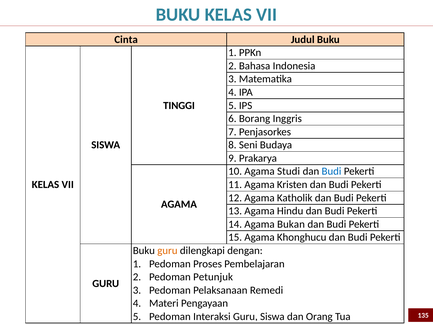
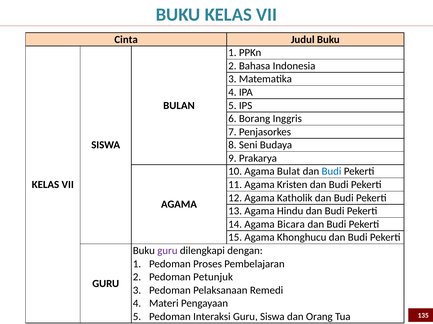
TINGGI: TINGGI -> BULAN
Studi: Studi -> Bulat
Bukan: Bukan -> Bicara
guru at (167, 251) colour: orange -> purple
